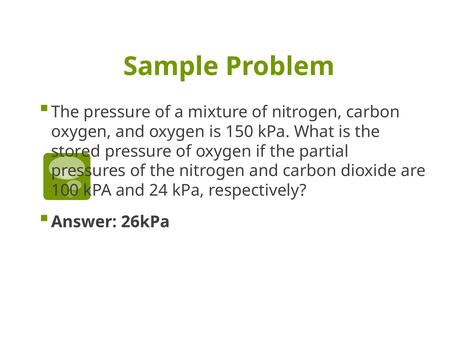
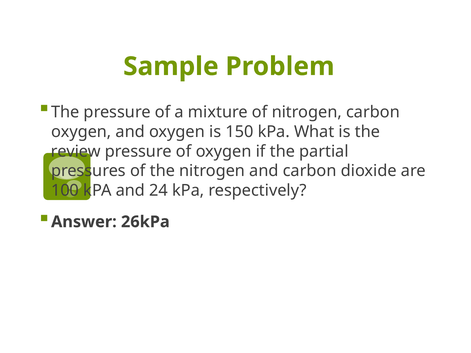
stored: stored -> review
